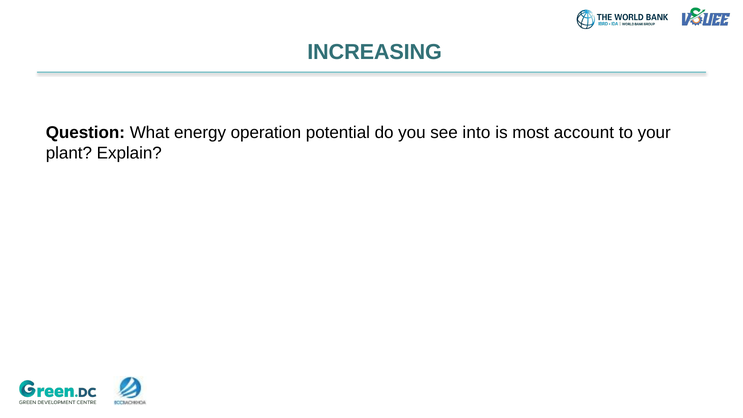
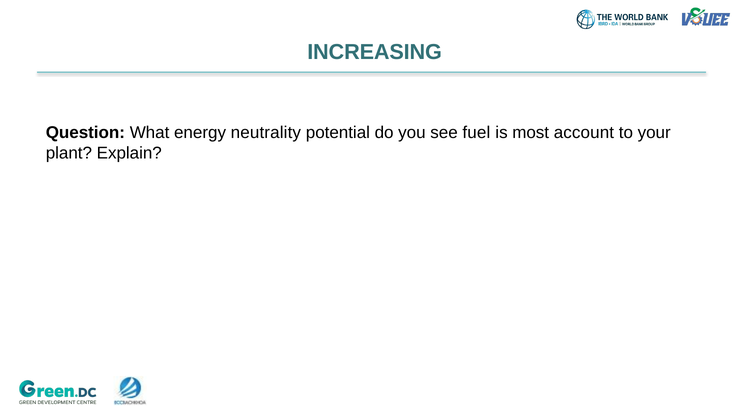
operation: operation -> neutrality
into: into -> fuel
